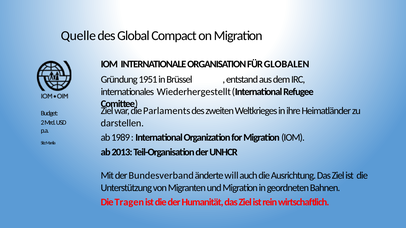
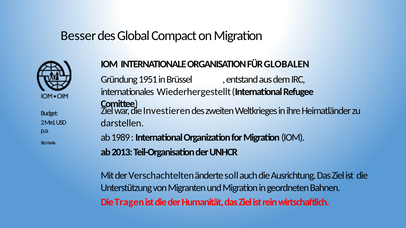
Quelle: Quelle -> Besser
Parlaments: Parlaments -> Investieren
Bundesverband: Bundesverband -> Verschachtelten
will: will -> soll
